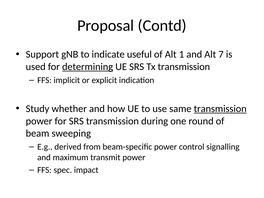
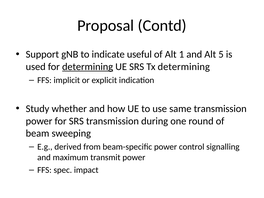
7: 7 -> 5
Tx transmission: transmission -> determining
transmission at (220, 109) underline: present -> none
